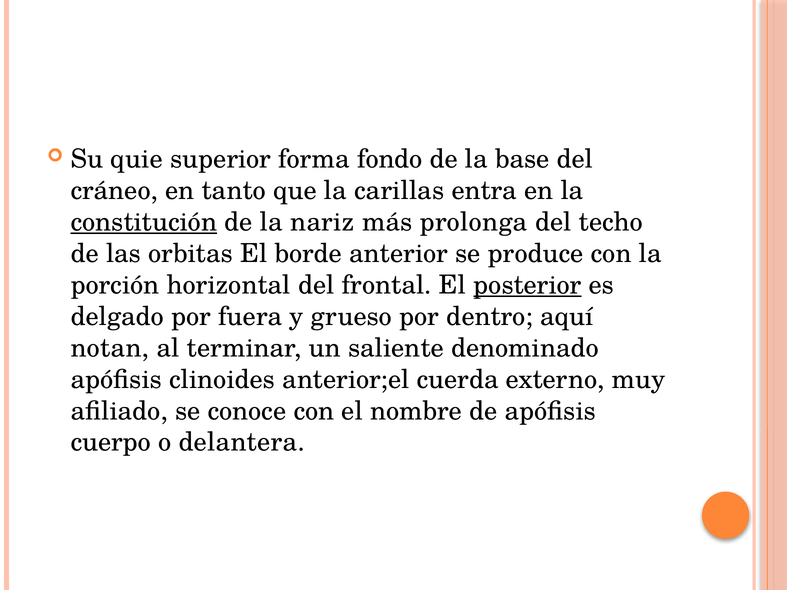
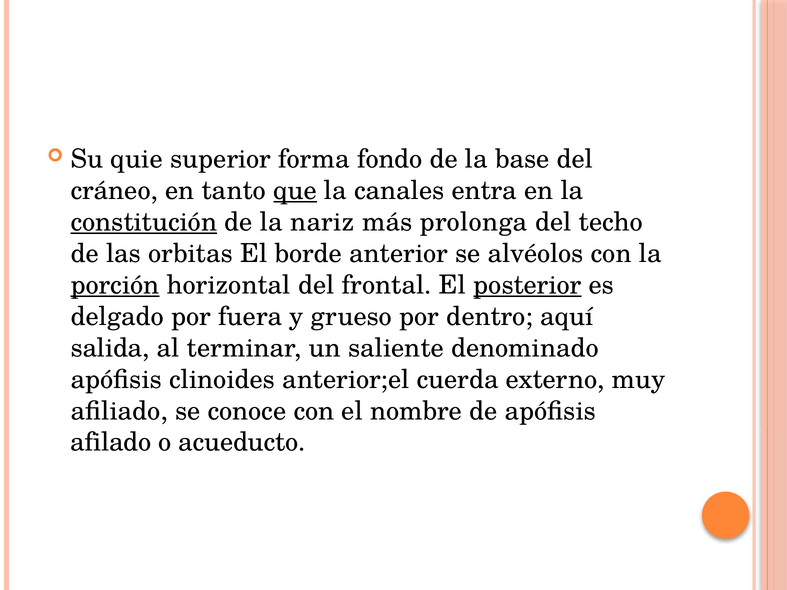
que underline: none -> present
carillas: carillas -> canales
produce: produce -> alvéolos
porción underline: none -> present
notan: notan -> salida
cuerpo: cuerpo -> afilado
delantera: delantera -> acueducto
